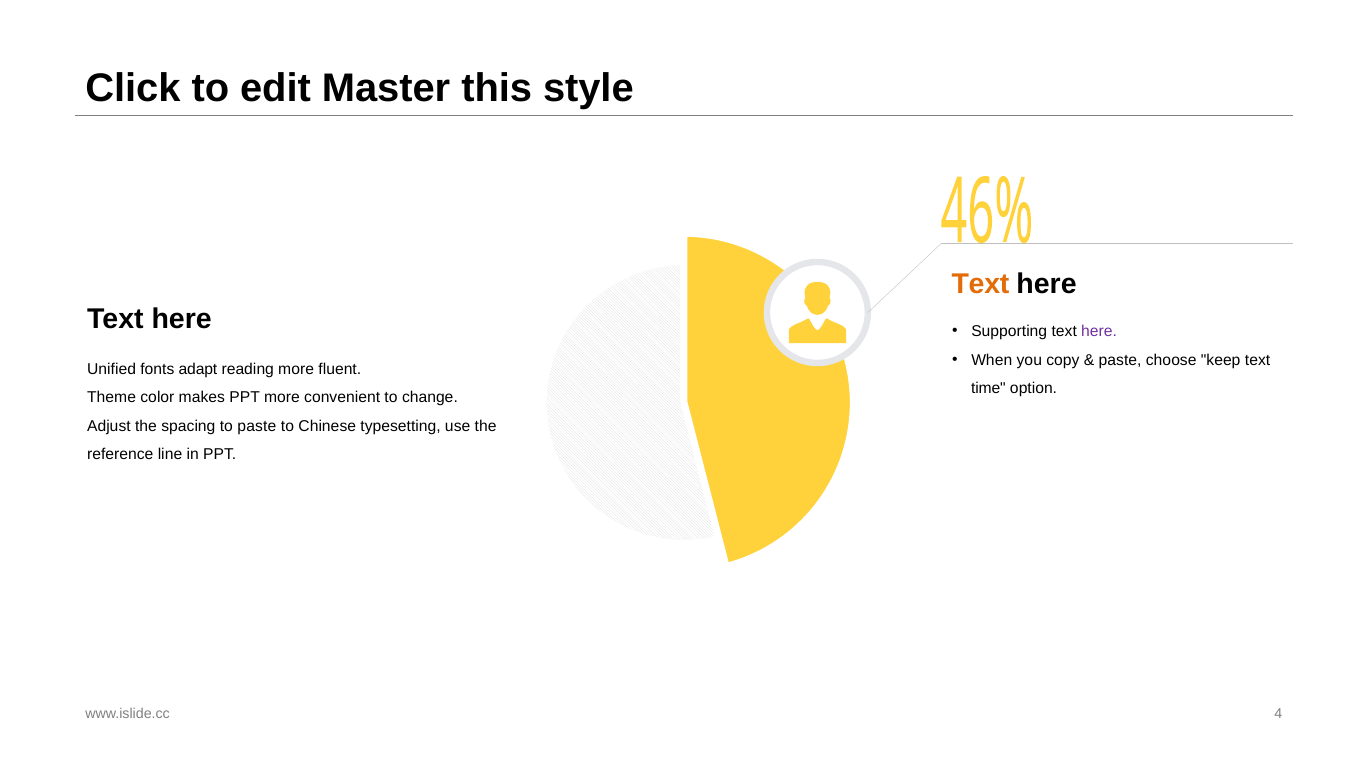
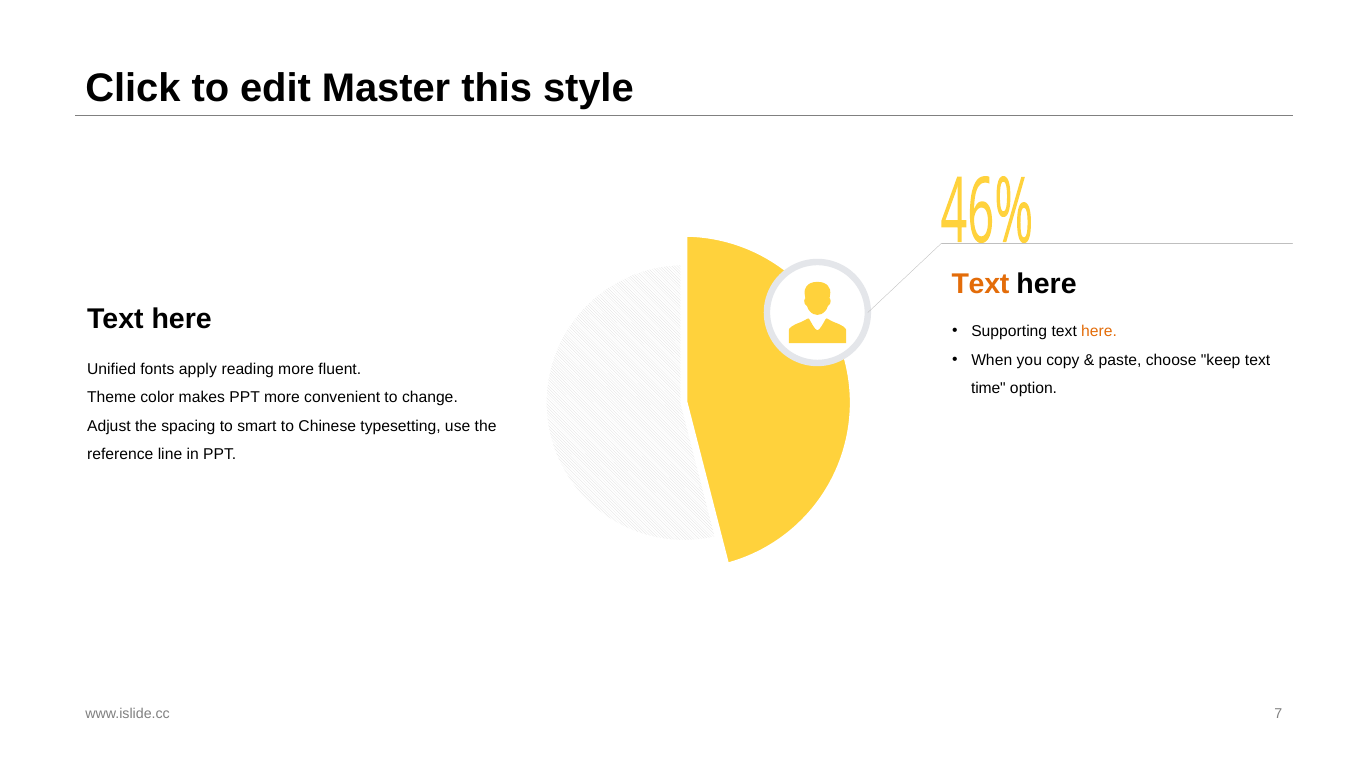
here at (1099, 332) colour: purple -> orange
adapt: adapt -> apply
to paste: paste -> smart
4: 4 -> 7
